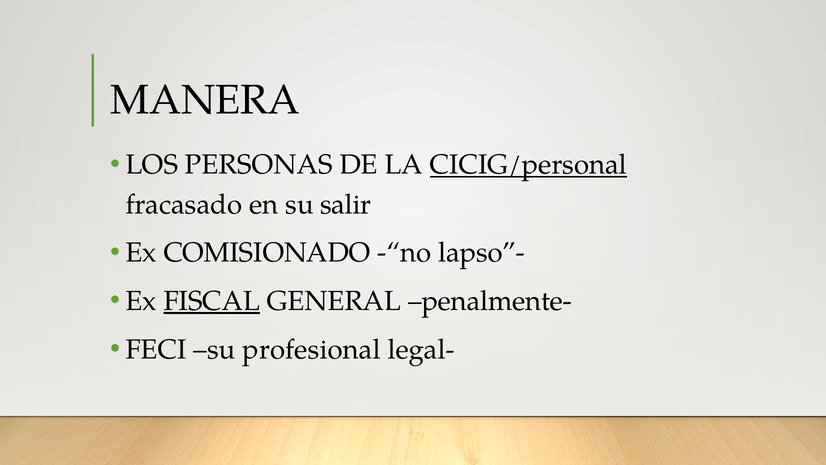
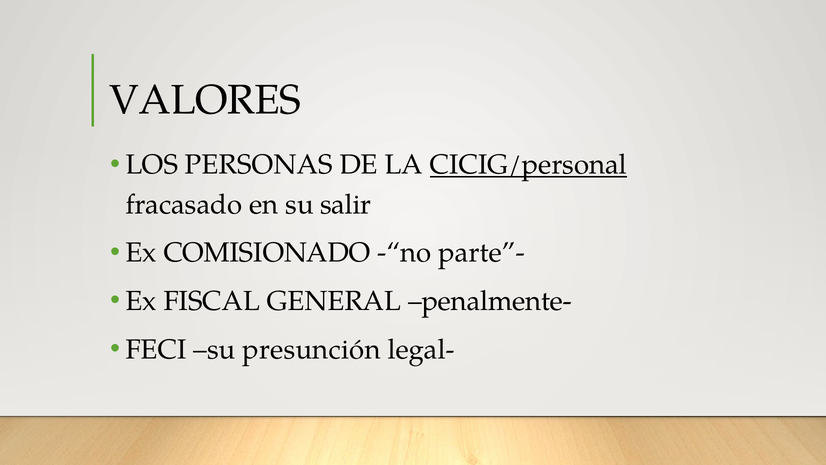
MANERA: MANERA -> VALORES
lapso”-: lapso”- -> parte”-
FISCAL underline: present -> none
profesional: profesional -> presunción
